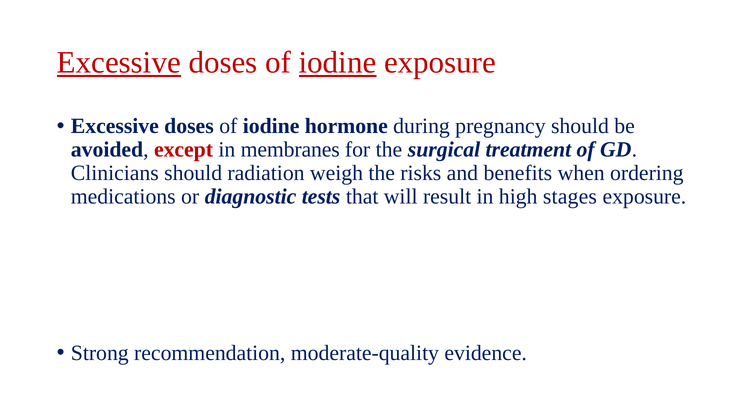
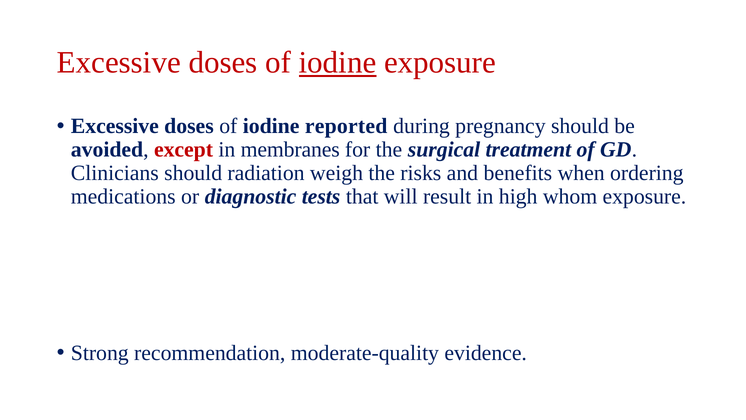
Excessive at (119, 63) underline: present -> none
hormone: hormone -> reported
stages: stages -> whom
